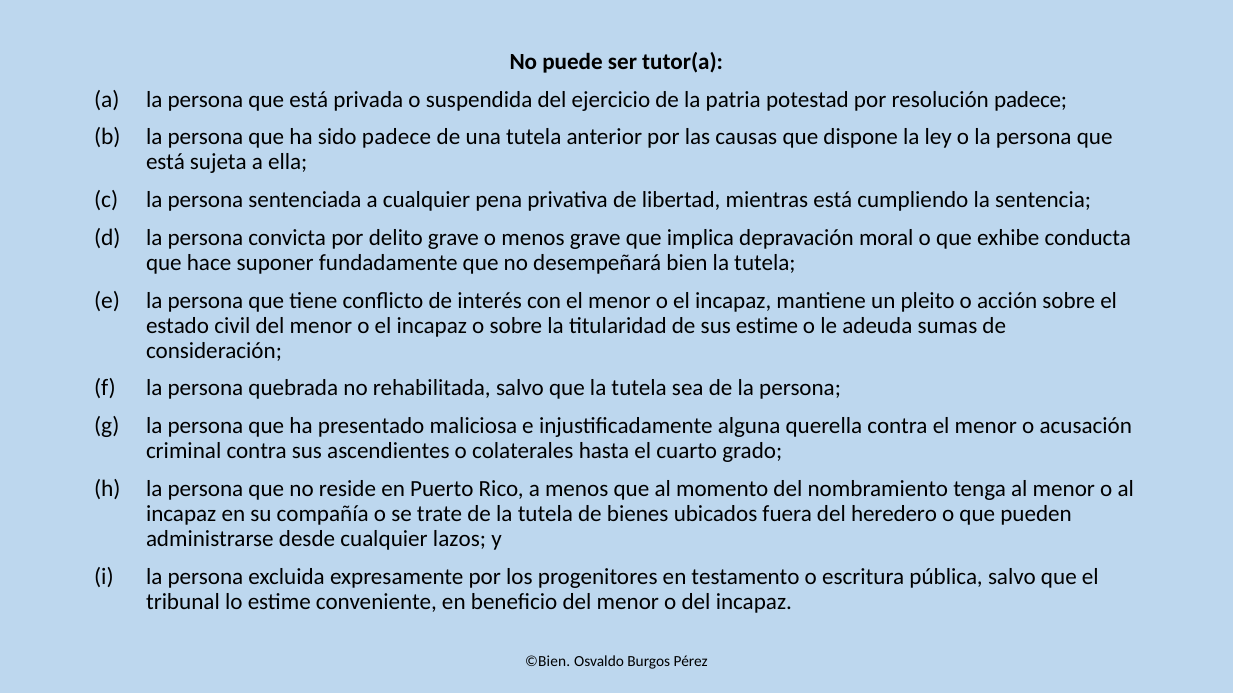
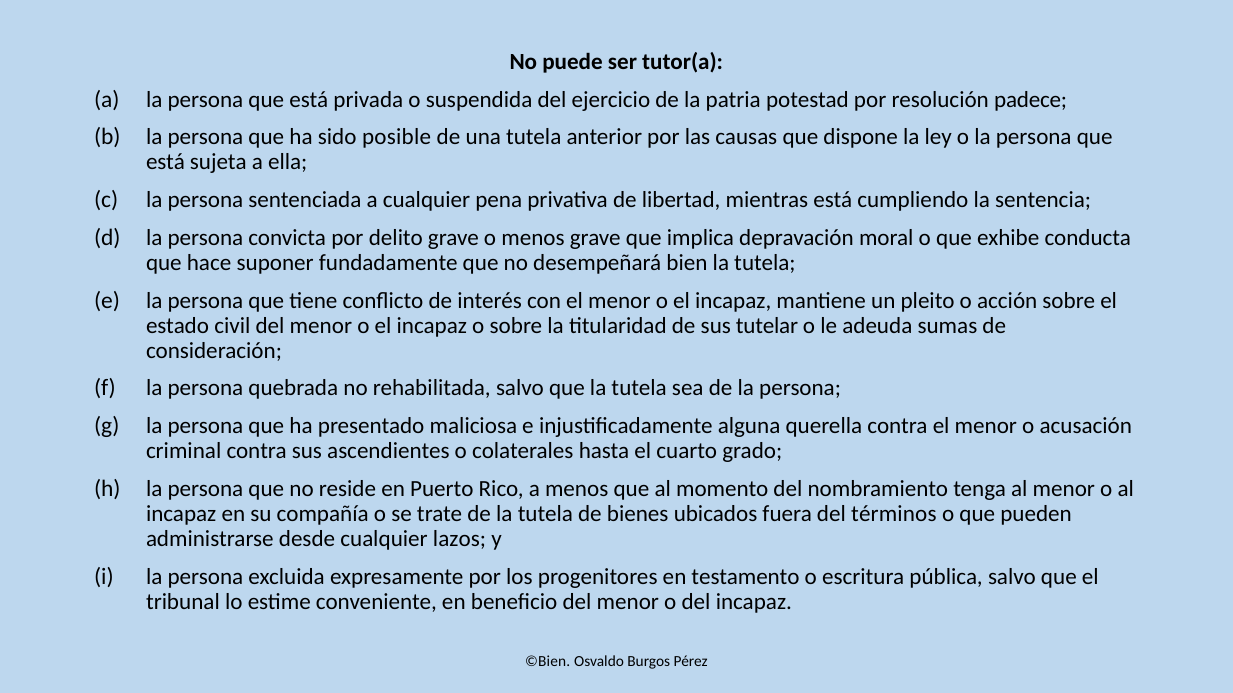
sido padece: padece -> posible
sus estime: estime -> tutelar
heredero: heredero -> términos
